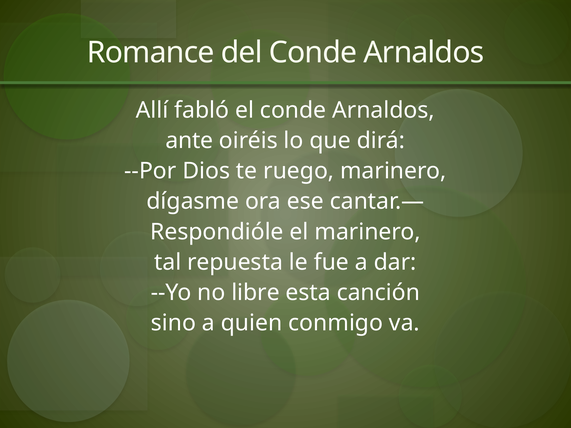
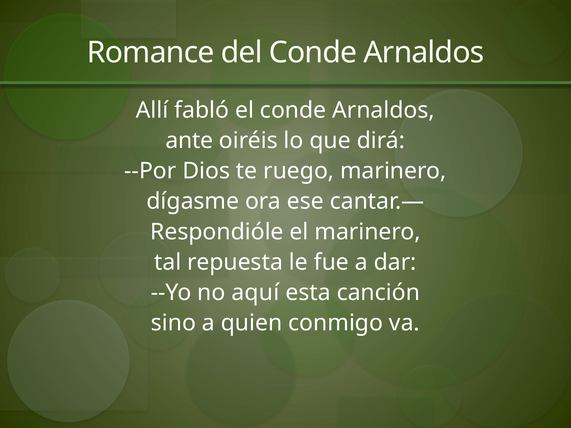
libre: libre -> aquí
